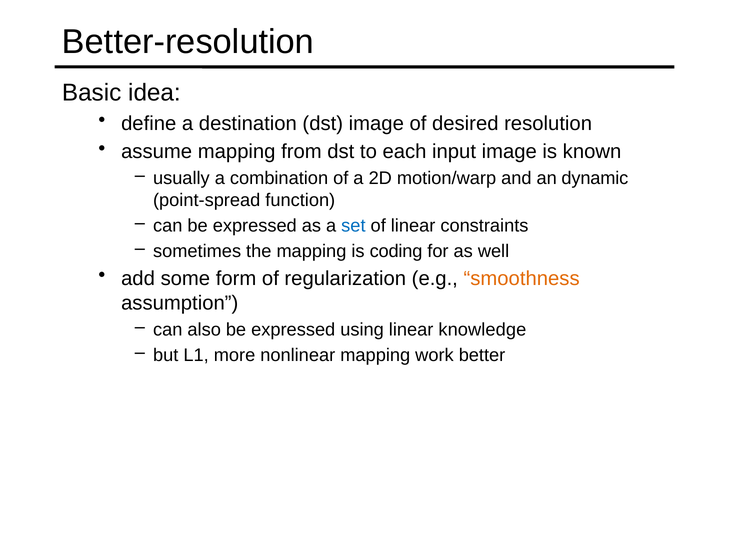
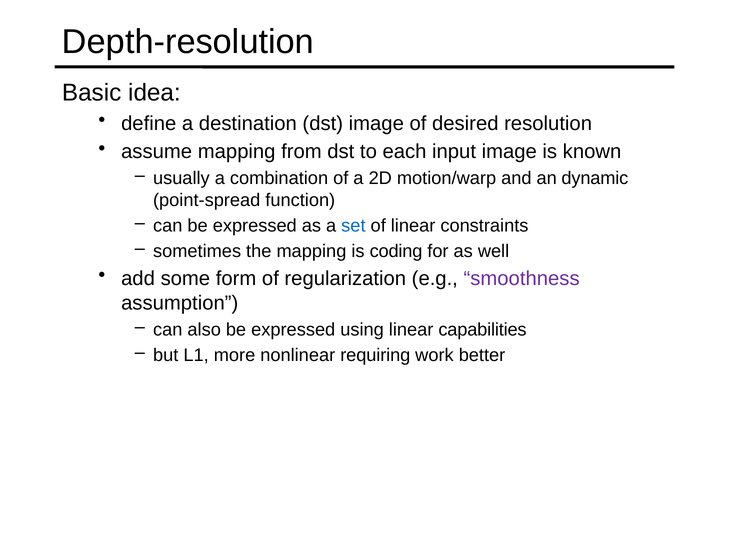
Better-resolution: Better-resolution -> Depth-resolution
smoothness colour: orange -> purple
knowledge: knowledge -> capabilities
nonlinear mapping: mapping -> requiring
